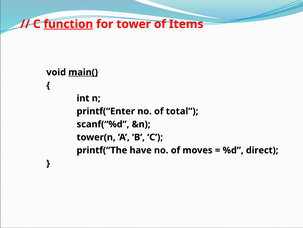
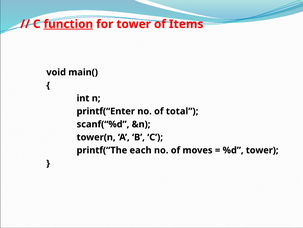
main( underline: present -> none
have: have -> each
%d direct: direct -> tower
